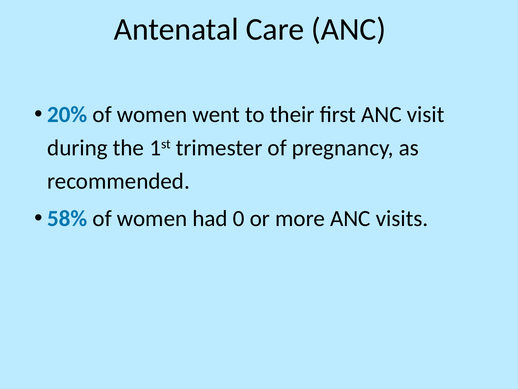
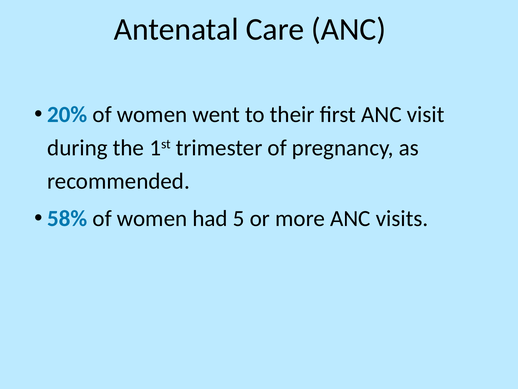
0: 0 -> 5
